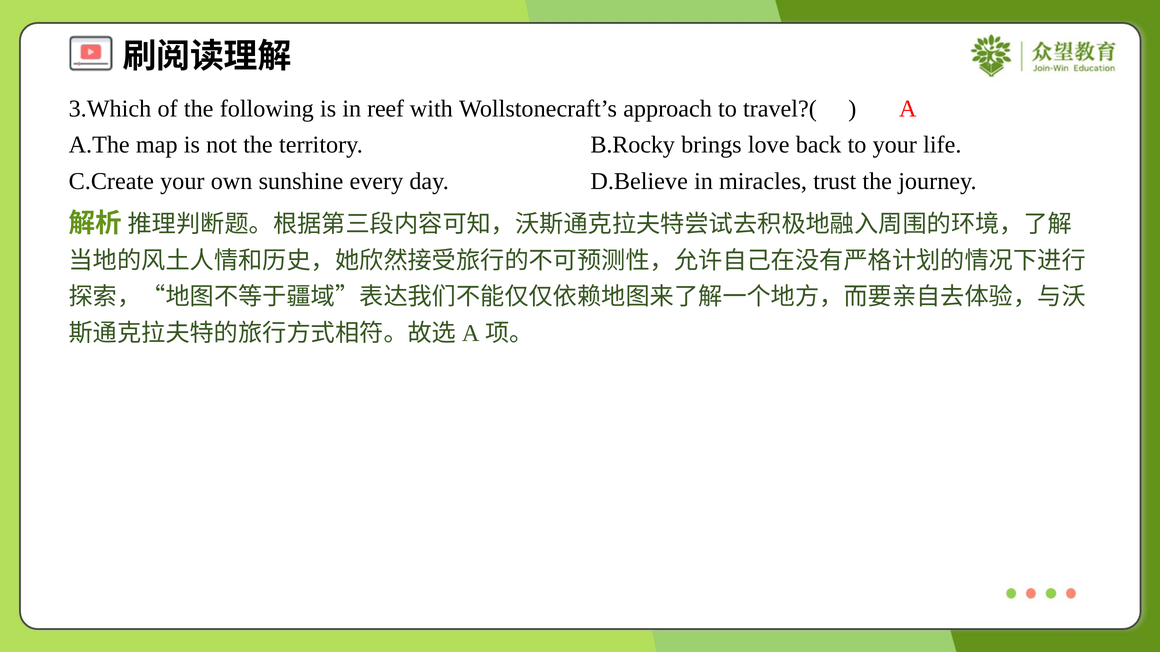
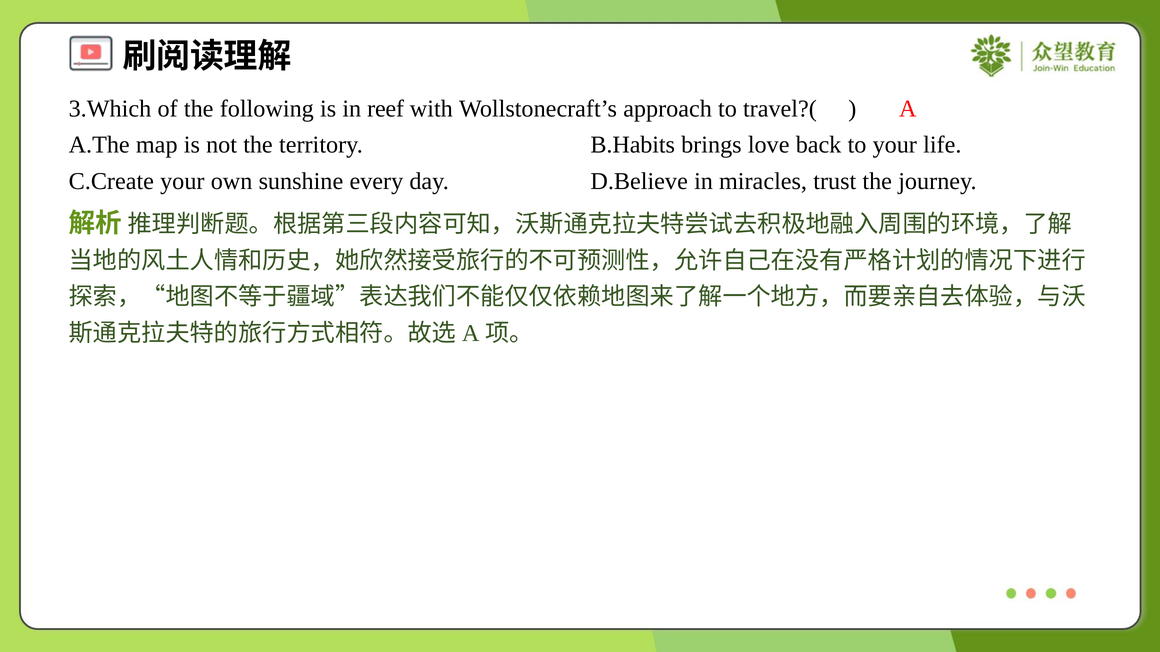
B.Rocky: B.Rocky -> B.Habits
